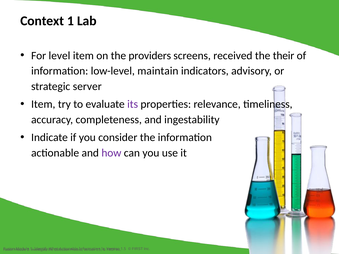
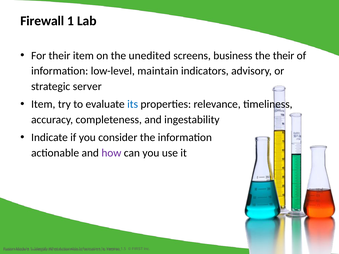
Context: Context -> Firewall
For level: level -> their
providers: providers -> unedited
received: received -> business
its colour: purple -> blue
